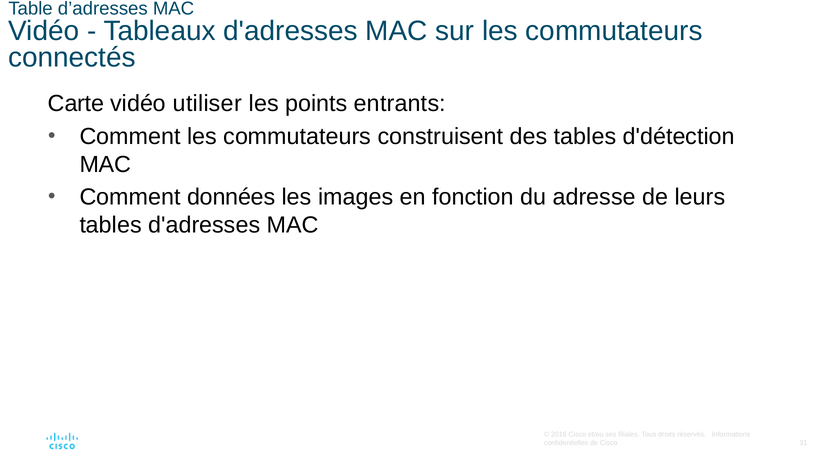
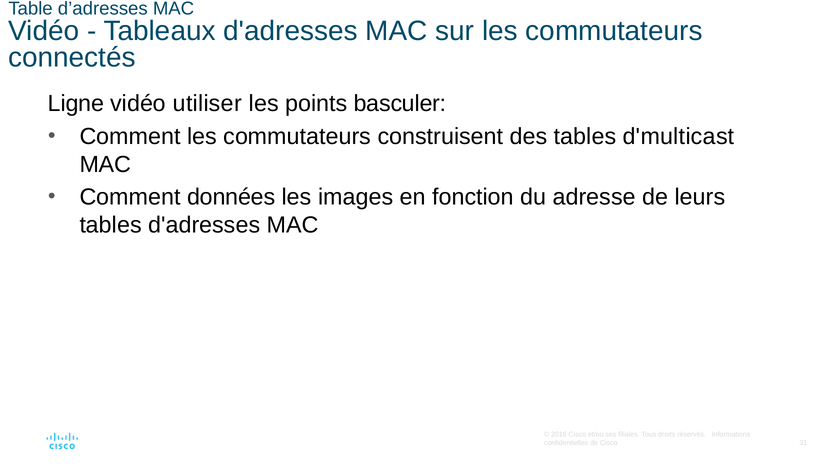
Carte: Carte -> Ligne
entrants: entrants -> basculer
d'détection: d'détection -> d'multicast
